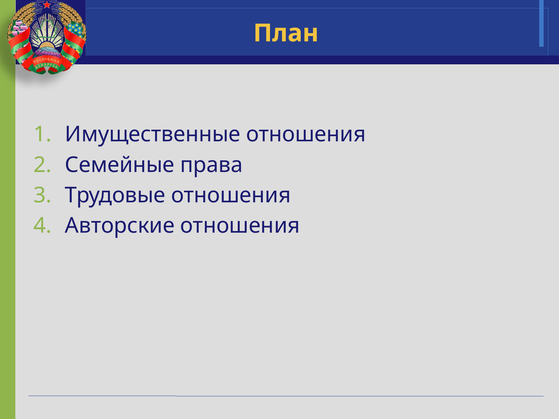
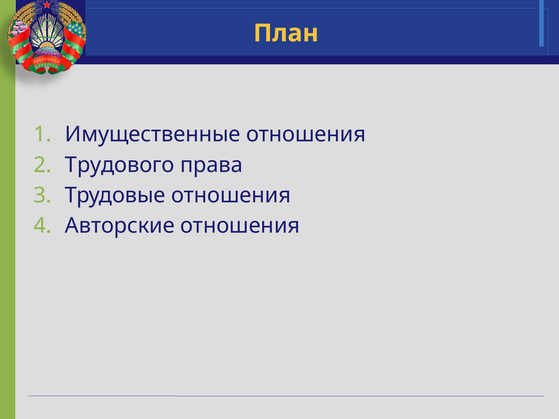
Семейные: Семейные -> Трудового
